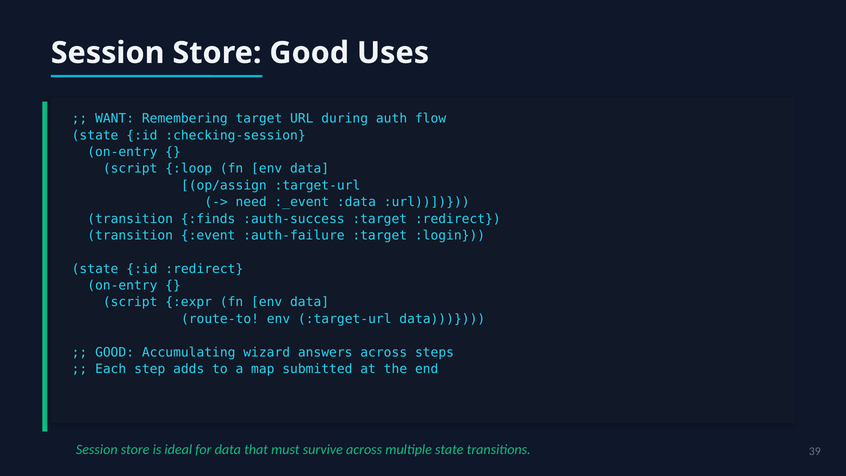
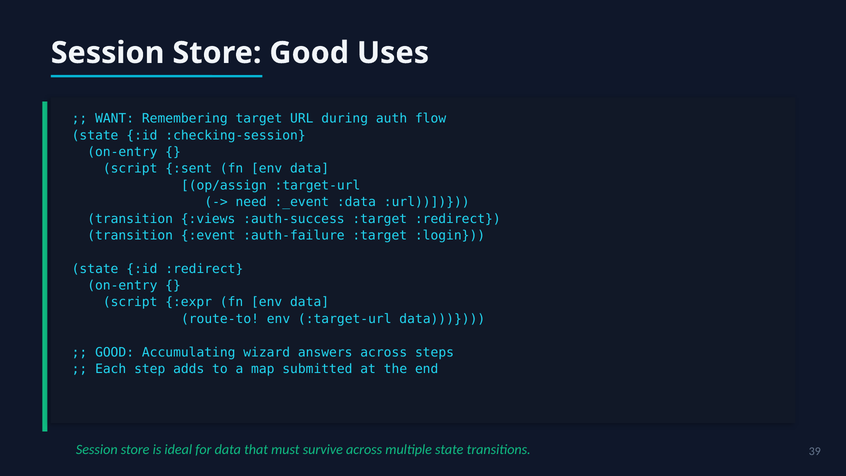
:loop: :loop -> :sent
:finds: :finds -> :views
